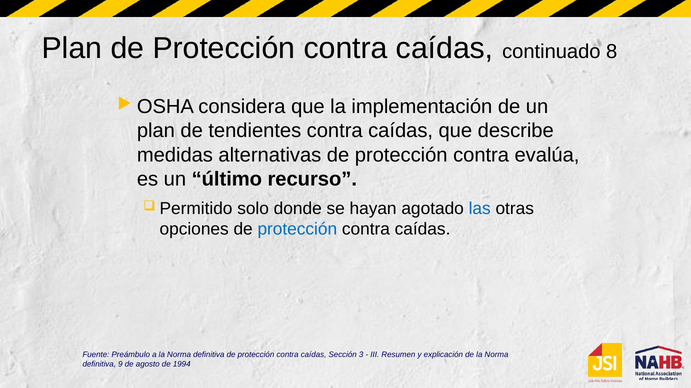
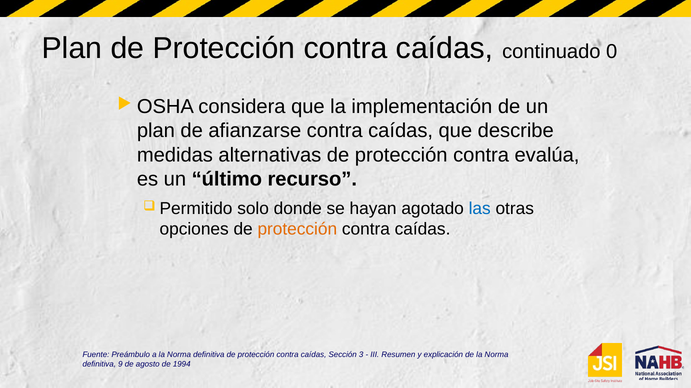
8: 8 -> 0
tendientes: tendientes -> afianzarse
protección at (297, 230) colour: blue -> orange
